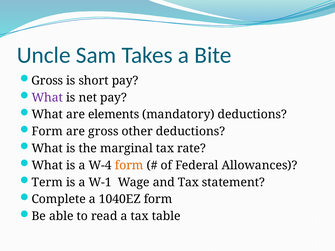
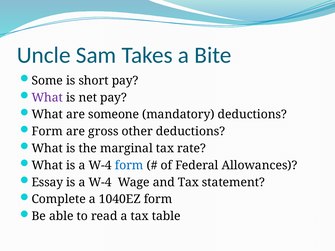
Gross at (47, 81): Gross -> Some
elements: elements -> someone
form at (129, 165) colour: orange -> blue
Term: Term -> Essay
W-1 at (100, 182): W-1 -> W-4
